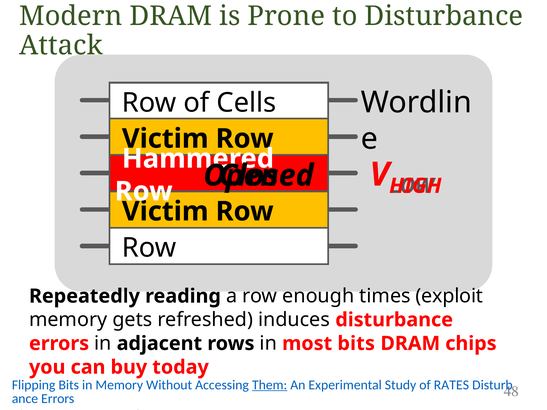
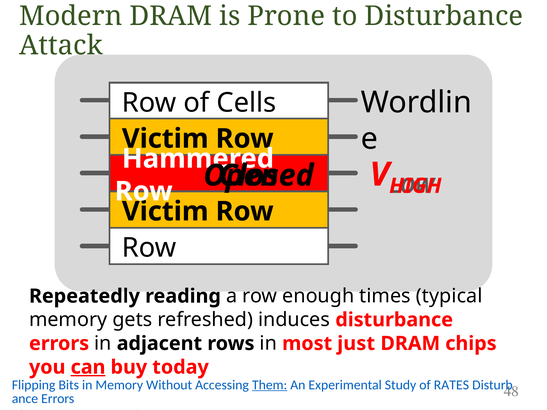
exploit: exploit -> typical
most bits: bits -> just
can underline: none -> present
